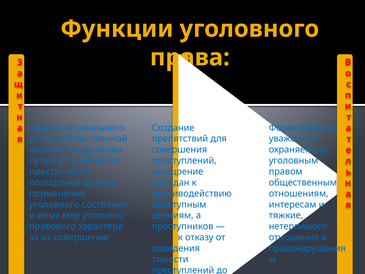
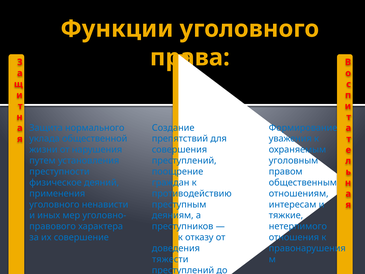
поощрение at (55, 182): поощрение -> физическое
состоянии: состоянии -> ненависти
